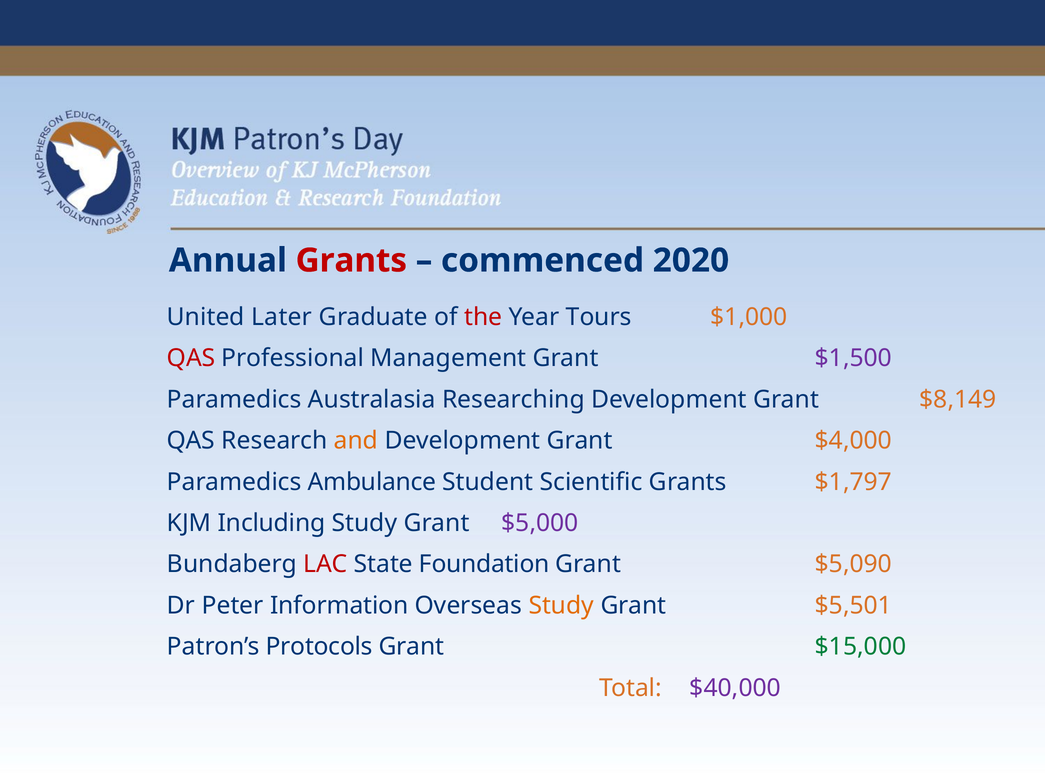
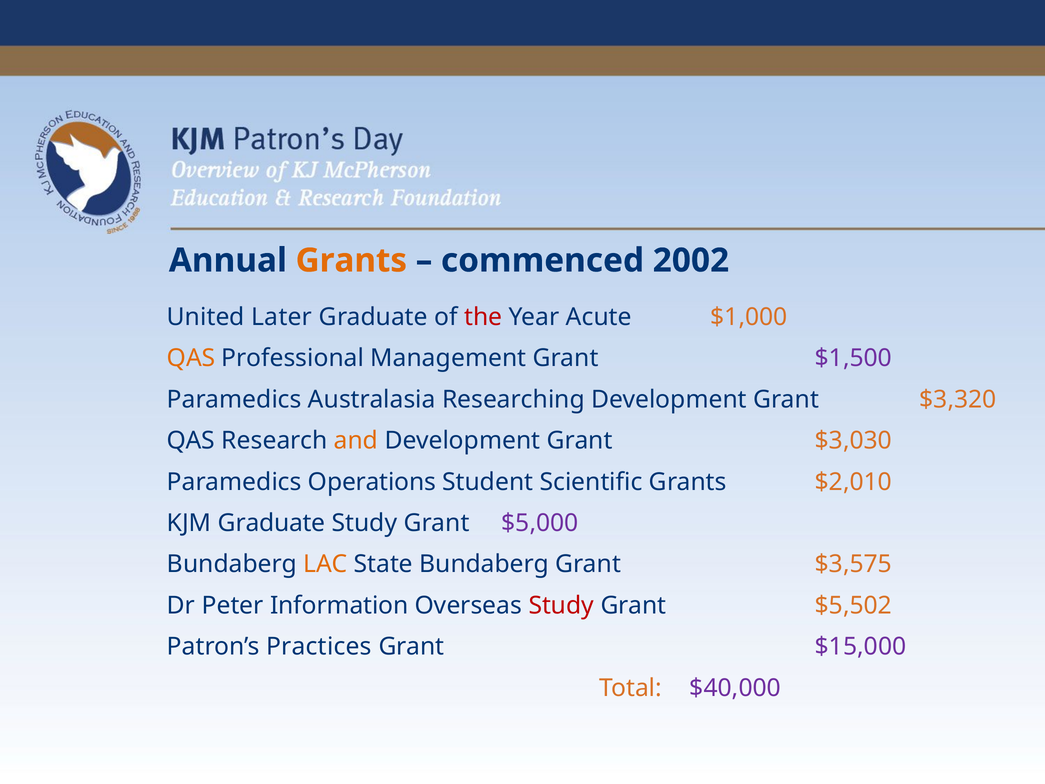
Grants at (351, 260) colour: red -> orange
2020: 2020 -> 2002
Tours: Tours -> Acute
QAS at (191, 358) colour: red -> orange
$8,149: $8,149 -> $3,320
$4,000: $4,000 -> $3,030
Ambulance: Ambulance -> Operations
$1,797: $1,797 -> $2,010
KJM Including: Including -> Graduate
LAC colour: red -> orange
State Foundation: Foundation -> Bundaberg
$5,090: $5,090 -> $3,575
Study at (561, 605) colour: orange -> red
$5,501: $5,501 -> $5,502
Protocols: Protocols -> Practices
$15,000 colour: green -> purple
